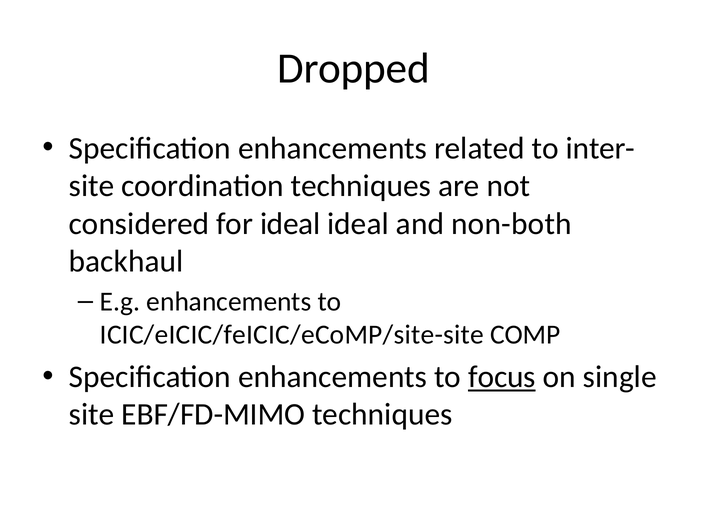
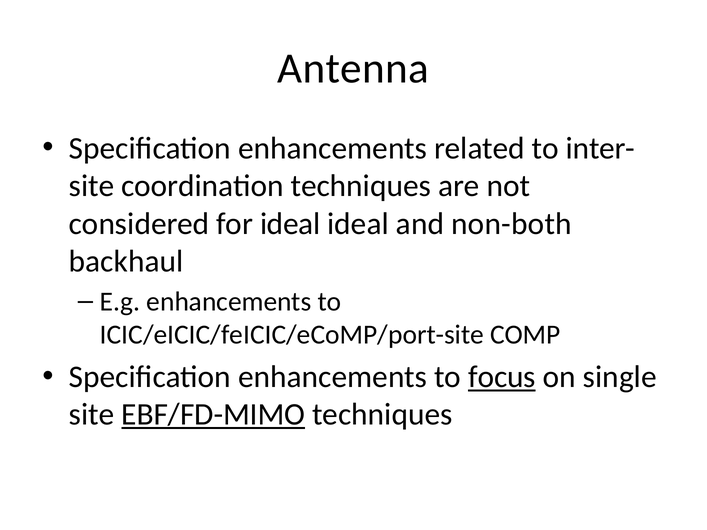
Dropped: Dropped -> Antenna
ICIC/eICIC/feICIC/eCoMP/site-site: ICIC/eICIC/feICIC/eCoMP/site-site -> ICIC/eICIC/feICIC/eCoMP/port-site
EBF/FD-MIMO underline: none -> present
